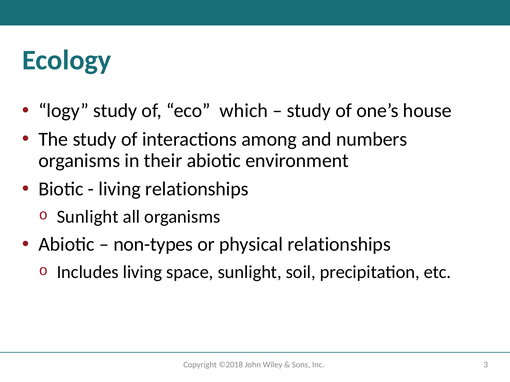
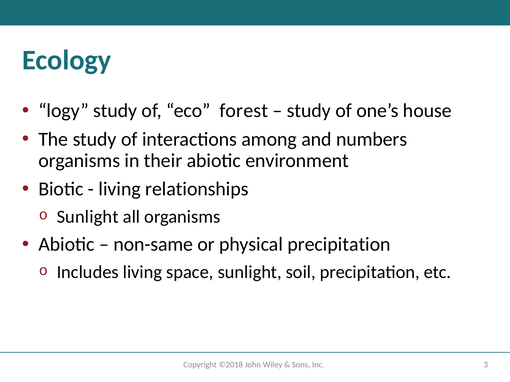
which: which -> forest
non-types: non-types -> non-same
physical relationships: relationships -> precipitation
